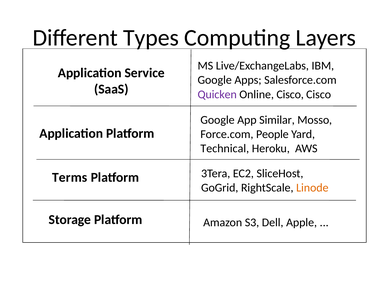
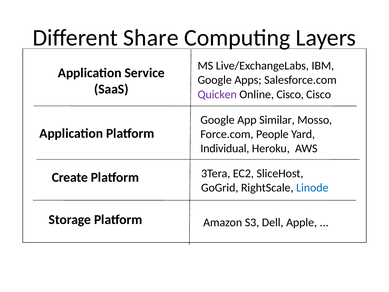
Types: Types -> Share
Technical: Technical -> Individual
Terms: Terms -> Create
Linode colour: orange -> blue
